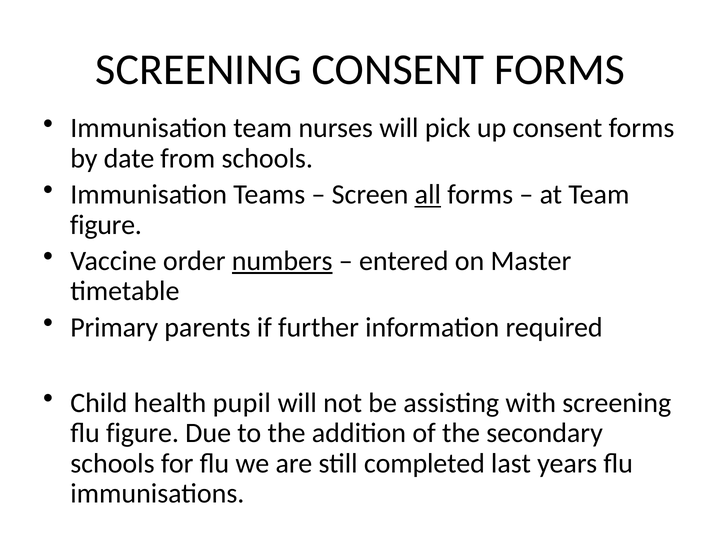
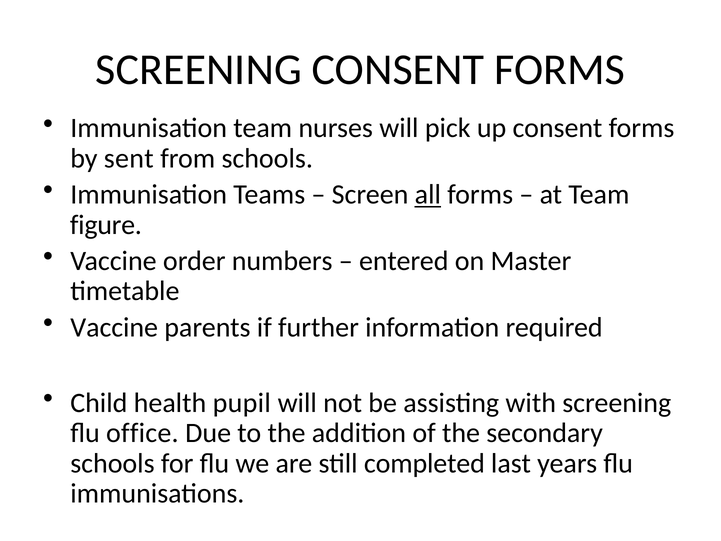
date: date -> sent
numbers underline: present -> none
Primary at (114, 327): Primary -> Vaccine
flu figure: figure -> office
